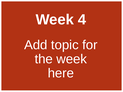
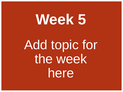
4: 4 -> 5
